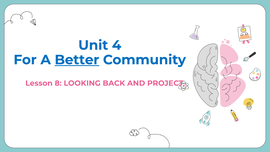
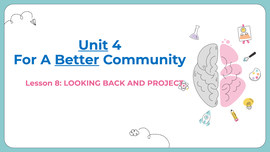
Unit underline: none -> present
